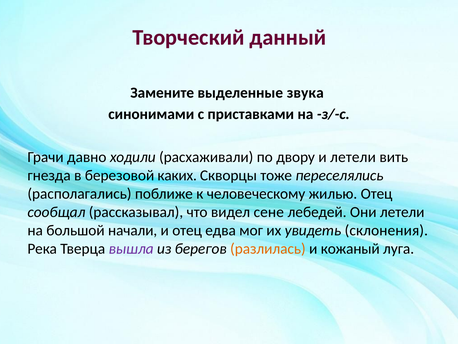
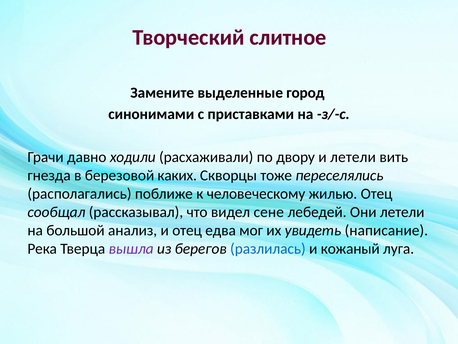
данный: данный -> слитное
звука: звука -> город
начали: начали -> анализ
склонения: склонения -> написание
разлилась colour: orange -> blue
